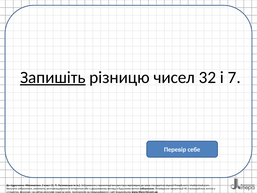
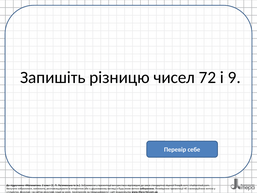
Запишіть underline: present -> none
32: 32 -> 72
7: 7 -> 9
